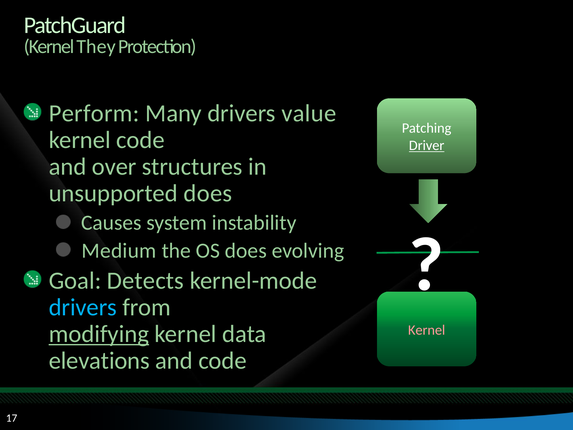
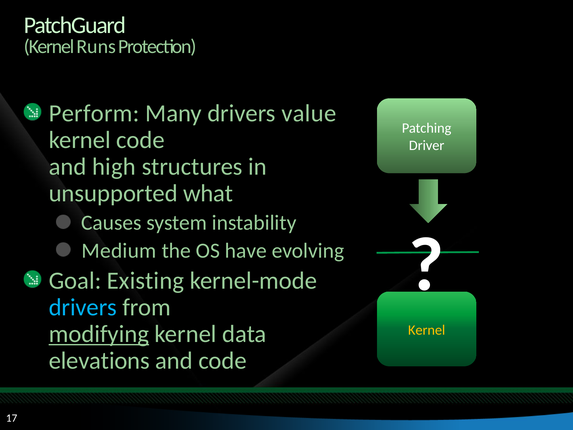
They: They -> Runs
Driver underline: present -> none
over: over -> high
unsupported does: does -> what
OS does: does -> have
Detects: Detects -> Existing
Kernel at (427, 330) colour: pink -> yellow
